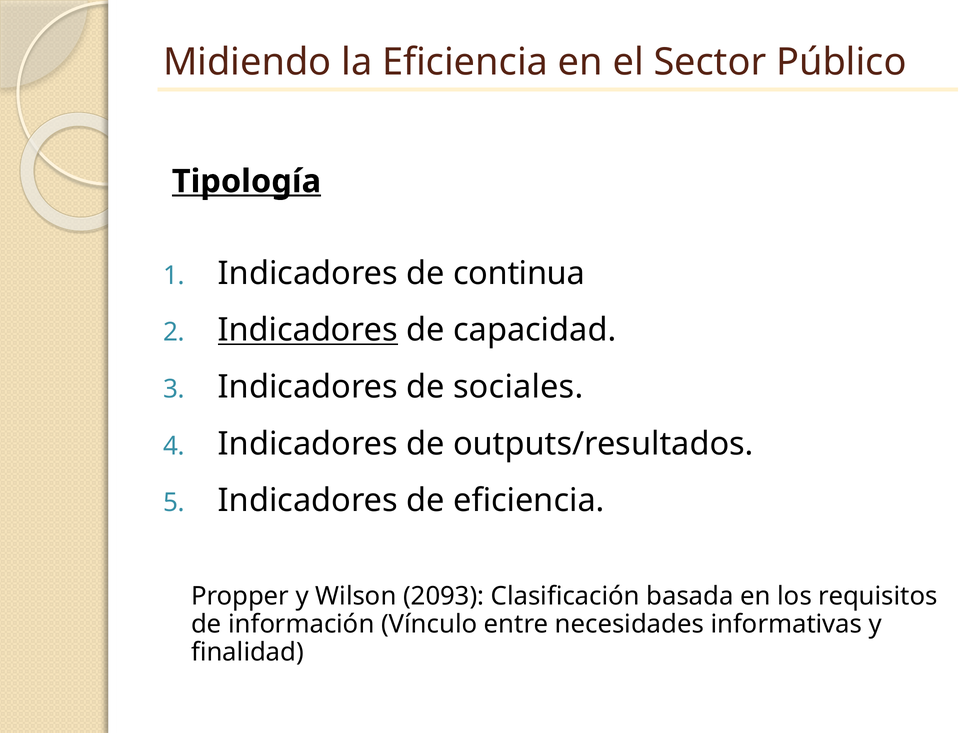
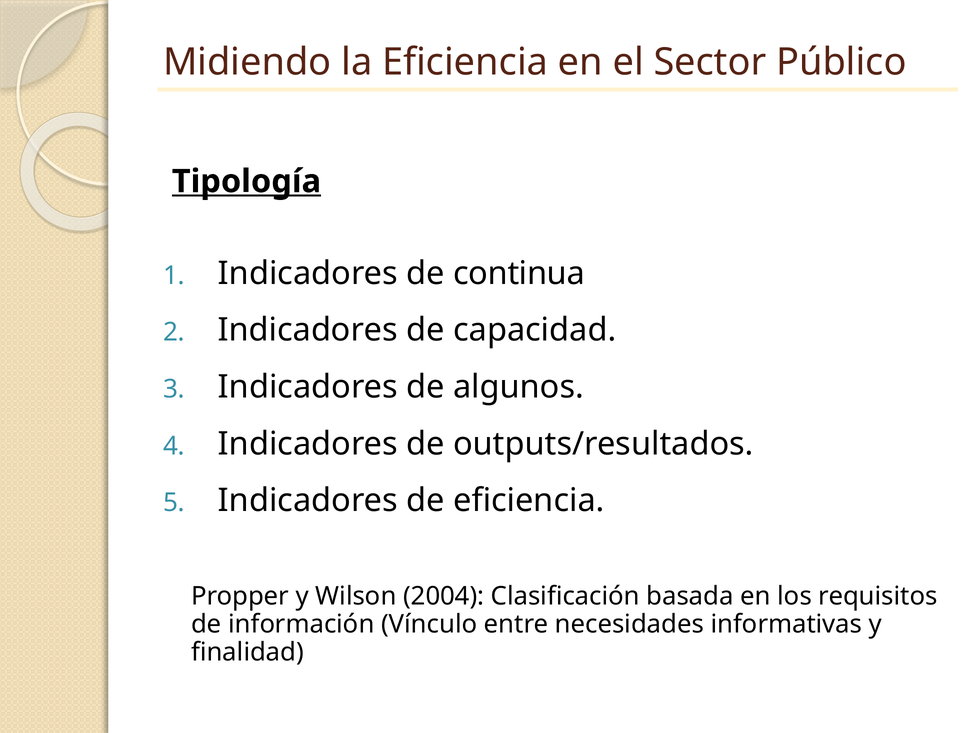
Indicadores at (308, 330) underline: present -> none
sociales: sociales -> algunos
2093: 2093 -> 2004
